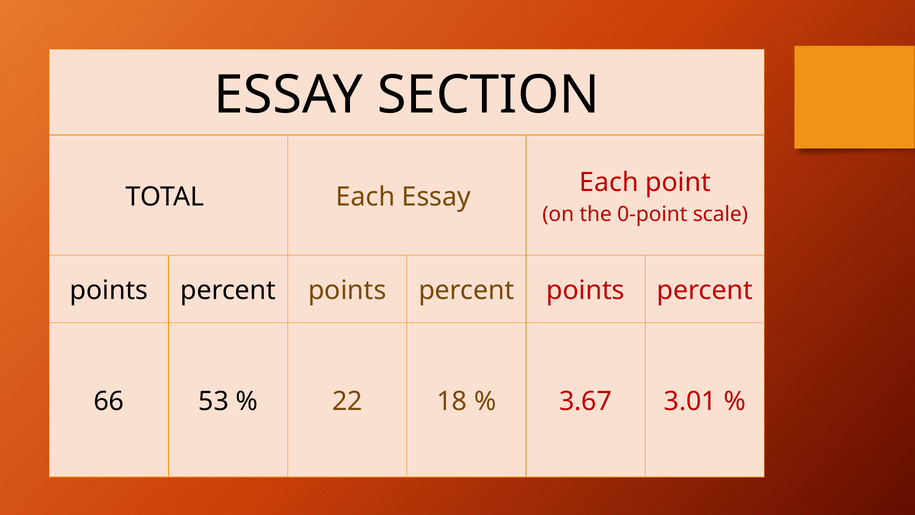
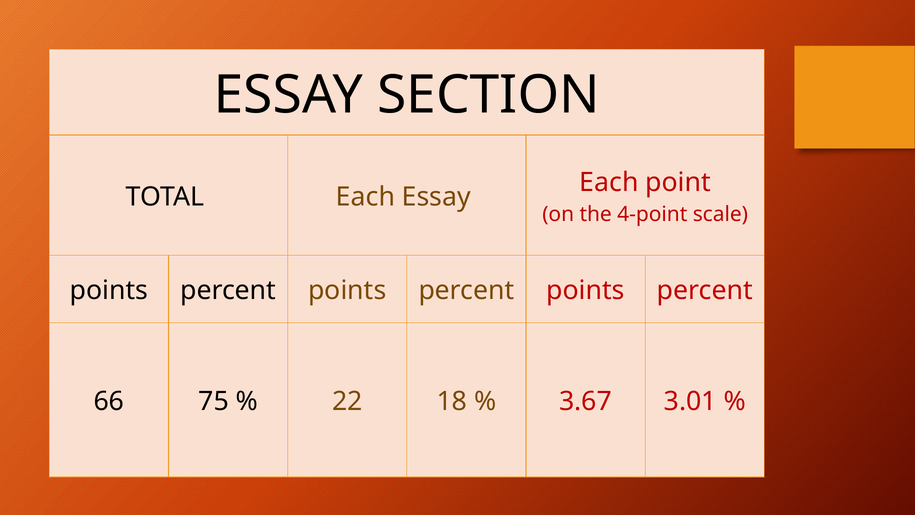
0-point: 0-point -> 4-point
53: 53 -> 75
